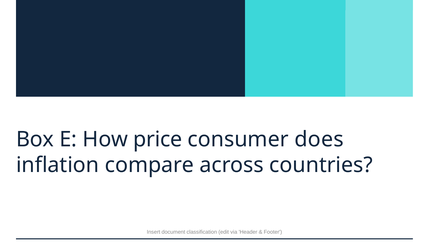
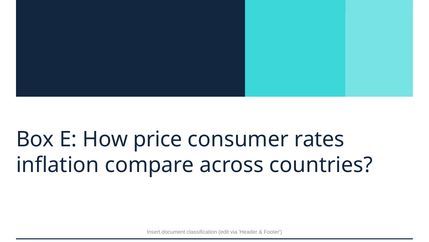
does: does -> rates
